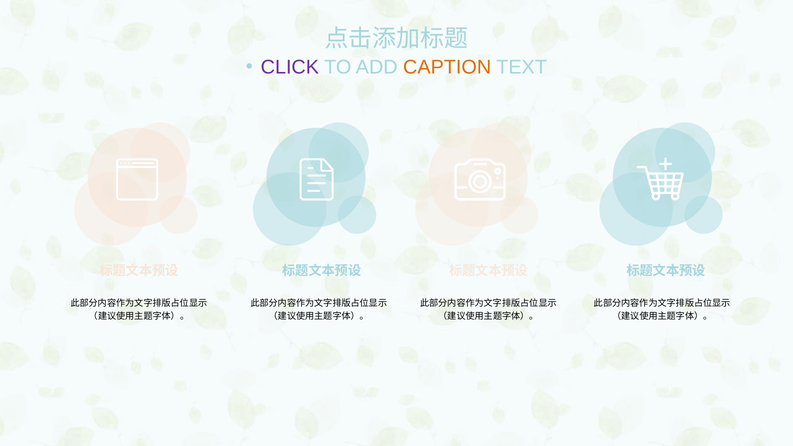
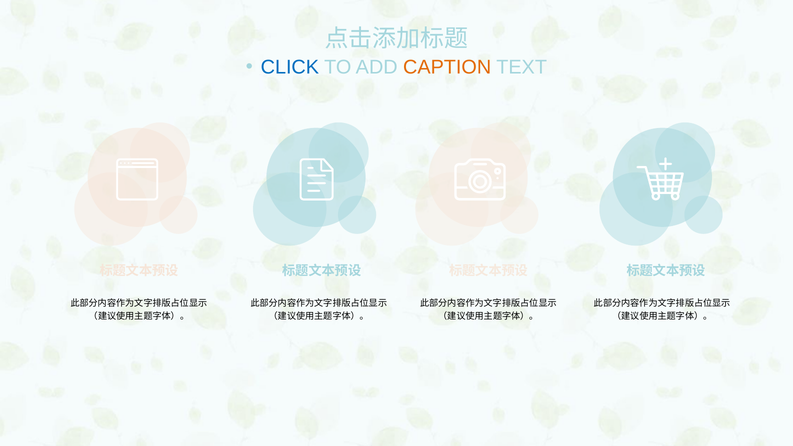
CLICK colour: purple -> blue
